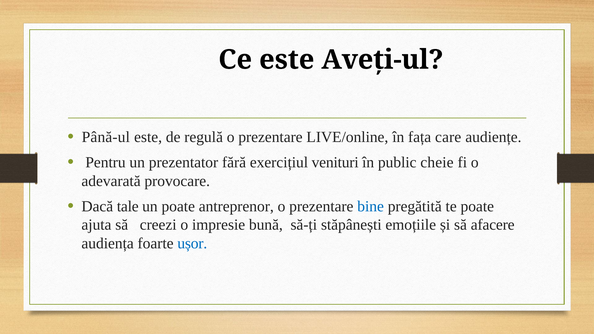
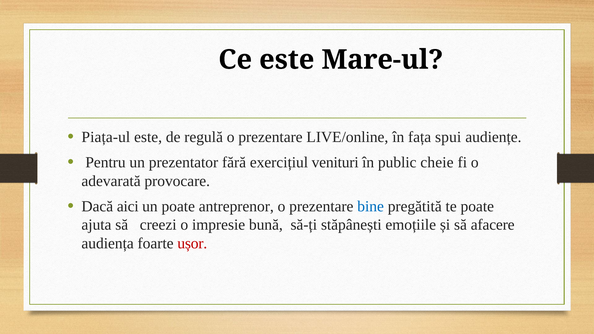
Aveți-ul: Aveți-ul -> Mare-ul
Până-ul: Până-ul -> Piața-ul
care: care -> spui
tale: tale -> aici
ușor colour: blue -> red
